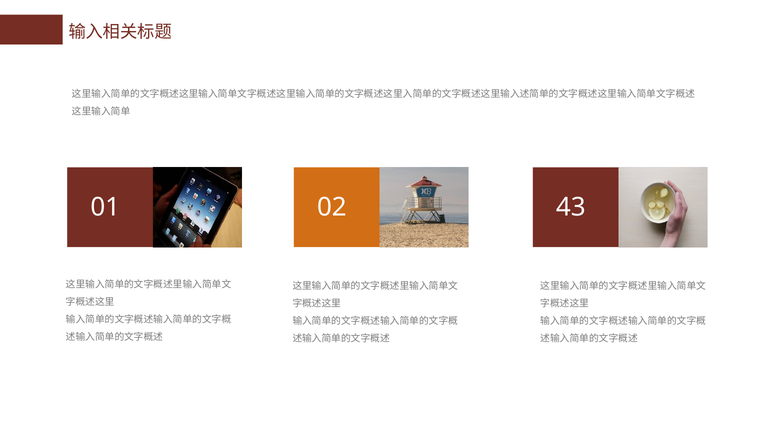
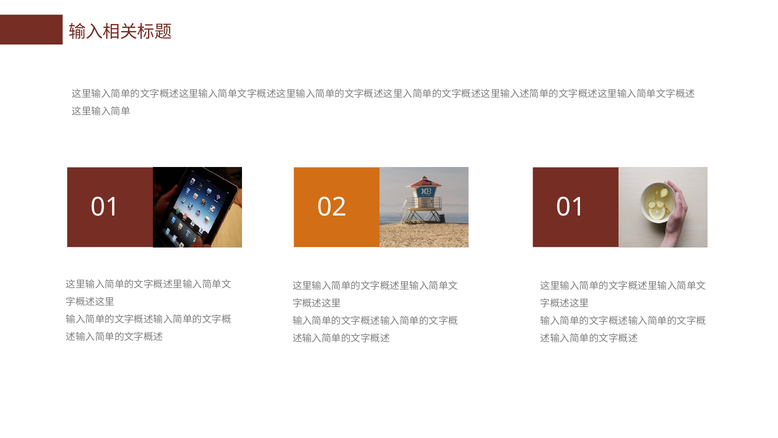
02 43: 43 -> 01
